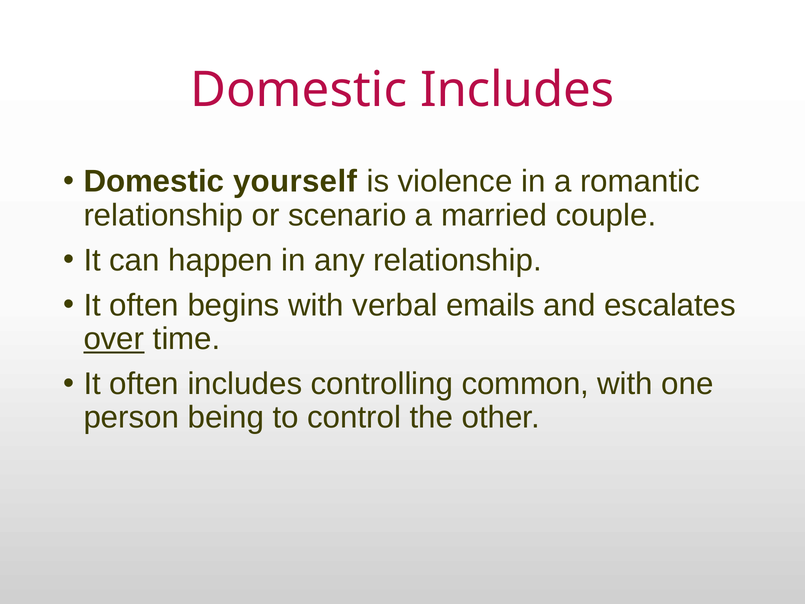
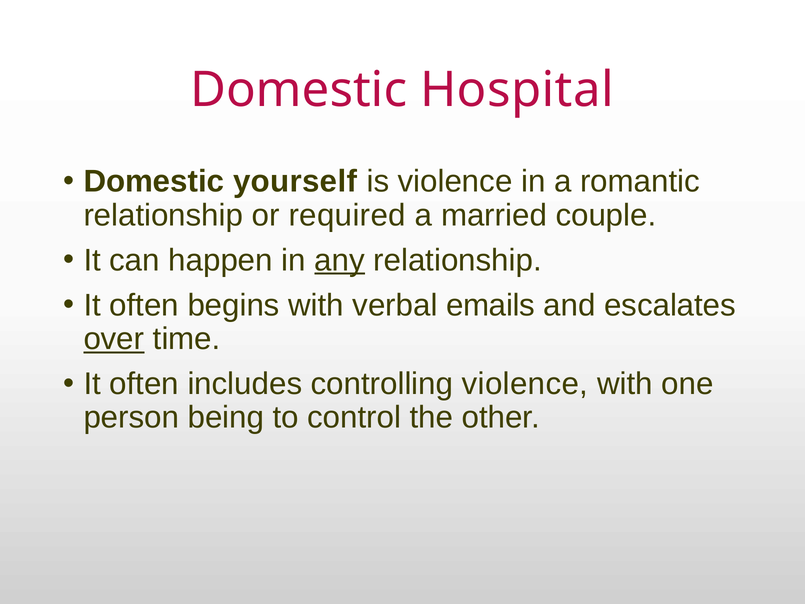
Domestic Includes: Includes -> Hospital
scenario: scenario -> required
any underline: none -> present
controlling common: common -> violence
